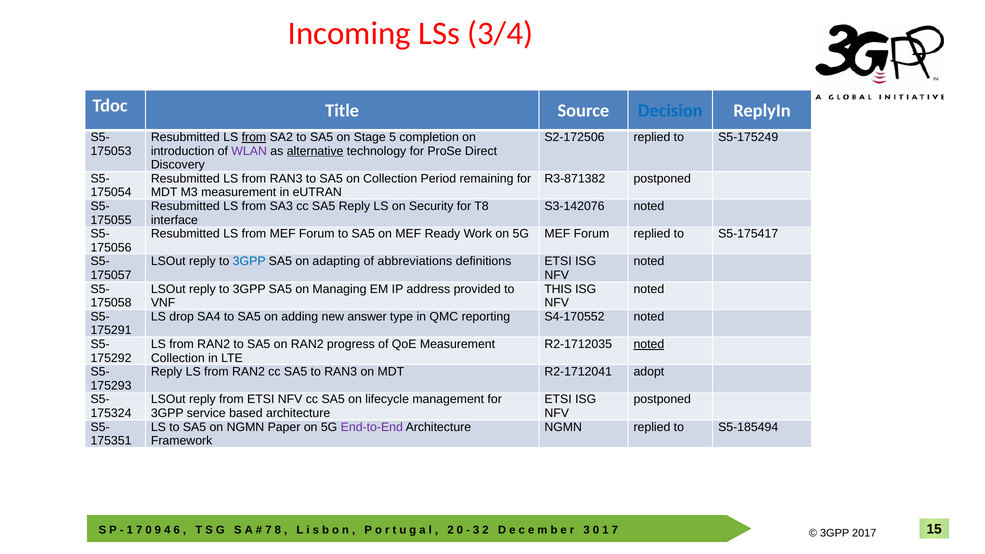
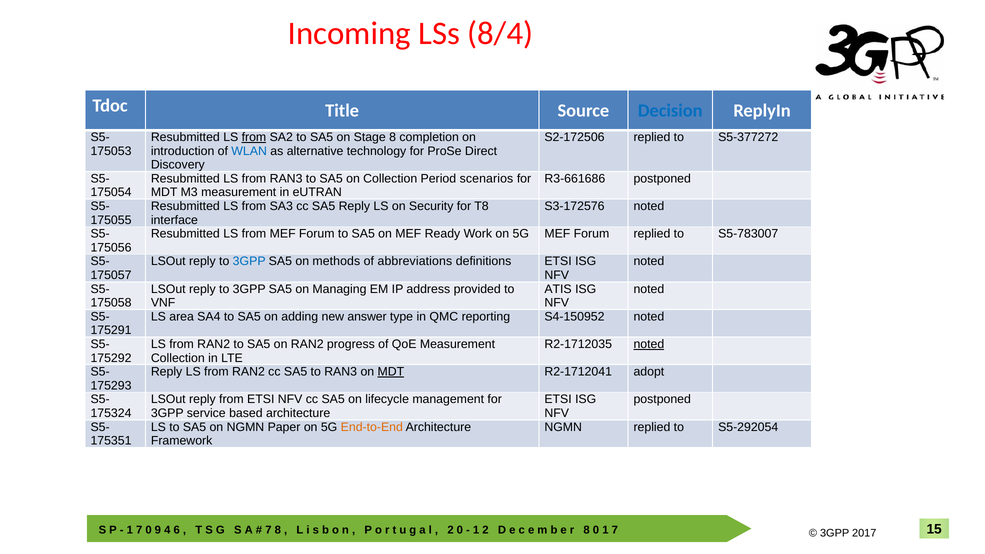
3/4: 3/4 -> 8/4
Stage 5: 5 -> 8
S5-175249: S5-175249 -> S5-377272
WLAN colour: purple -> blue
alternative underline: present -> none
remaining: remaining -> scenarios
R3-871382: R3-871382 -> R3-661686
S3-142076: S3-142076 -> S3-172576
S5-175417: S5-175417 -> S5-783007
adapting: adapting -> methods
THIS: THIS -> ATIS
drop: drop -> area
S4-170552: S4-170552 -> S4-150952
MDT at (391, 372) underline: none -> present
End-to-End colour: purple -> orange
S5-185494: S5-185494 -> S5-292054
3 at (476, 530): 3 -> 1
3 at (587, 530): 3 -> 8
